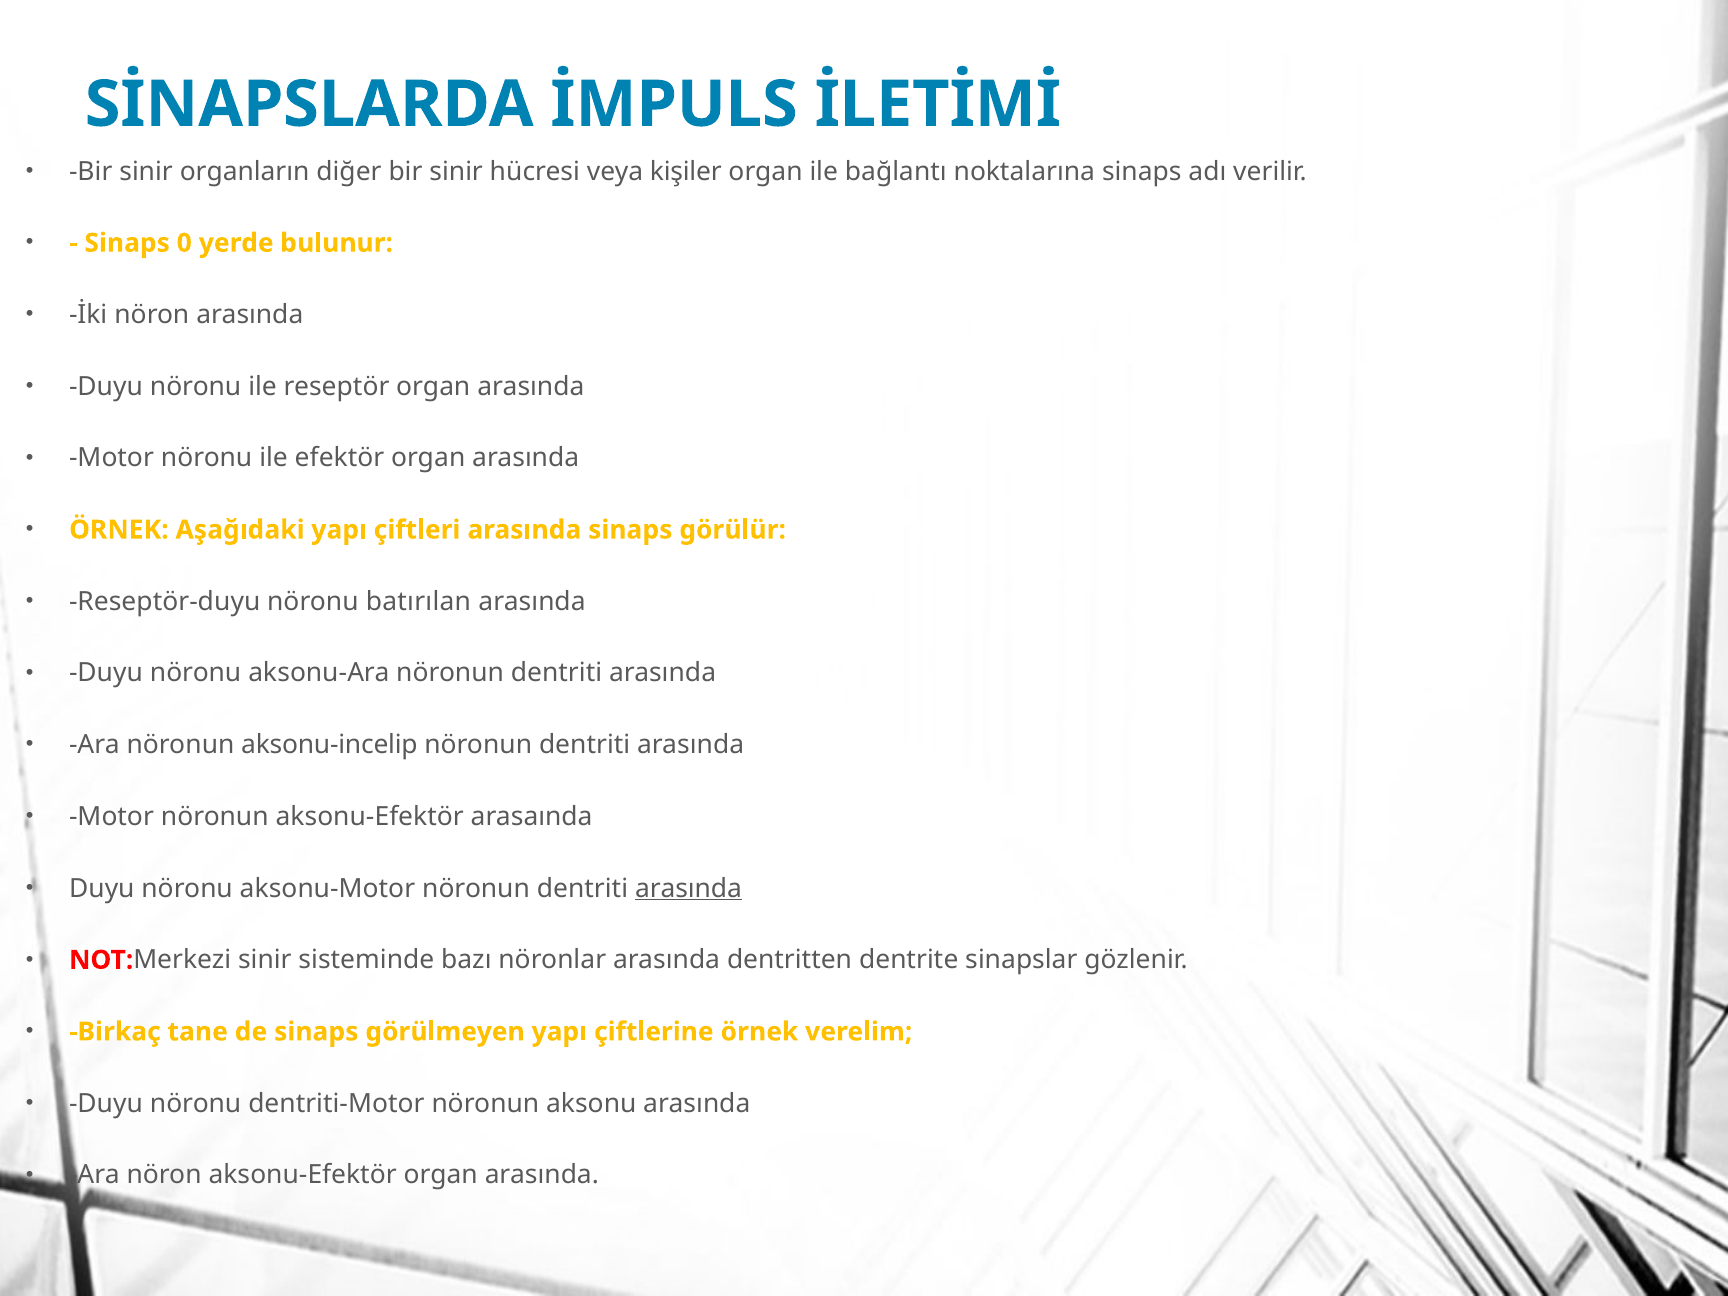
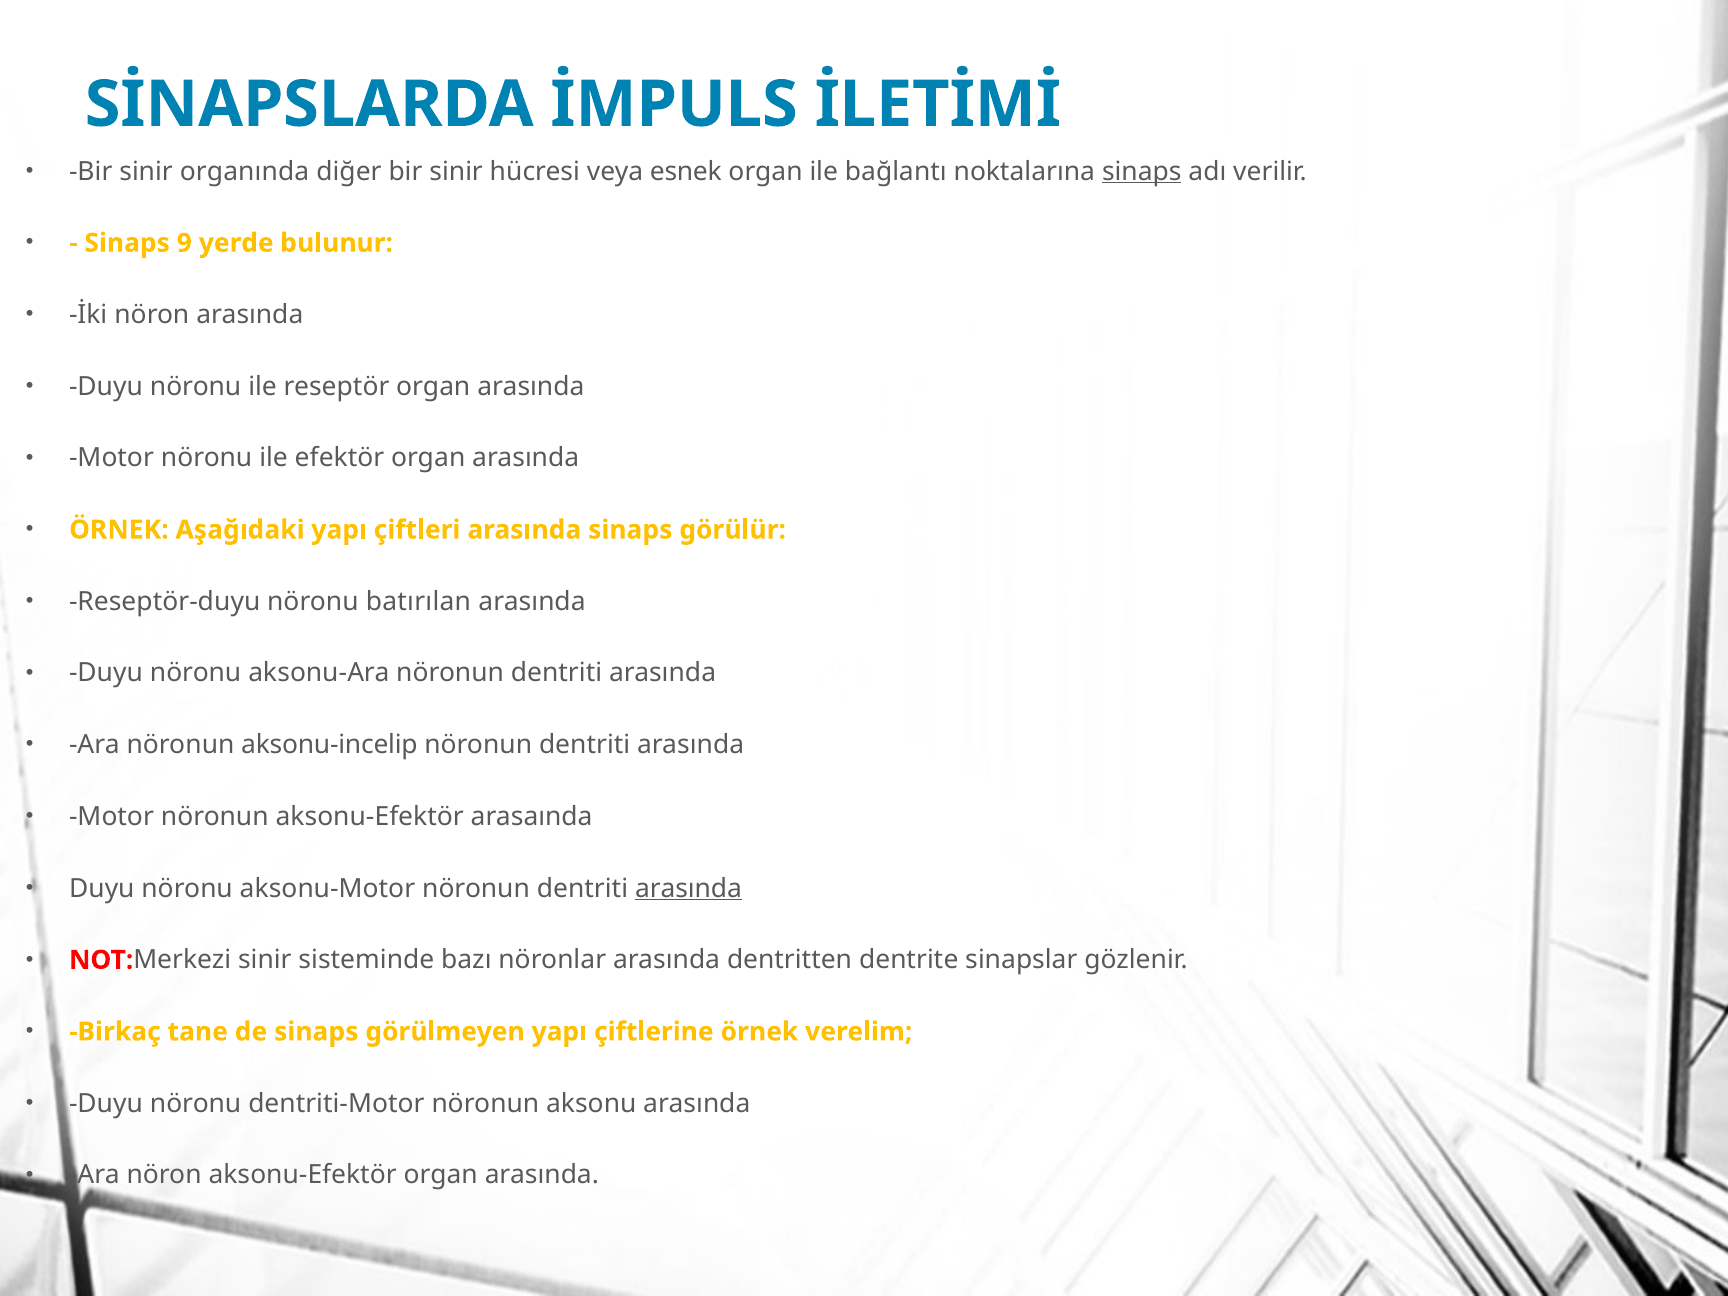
organların: organların -> organında
kişiler: kişiler -> esnek
sinaps at (1142, 171) underline: none -> present
0: 0 -> 9
